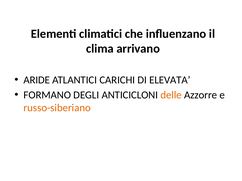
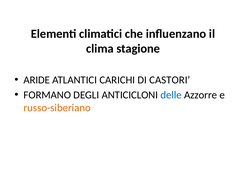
arrivano: arrivano -> stagione
ELEVATA: ELEVATA -> CASTORI
delle colour: orange -> blue
